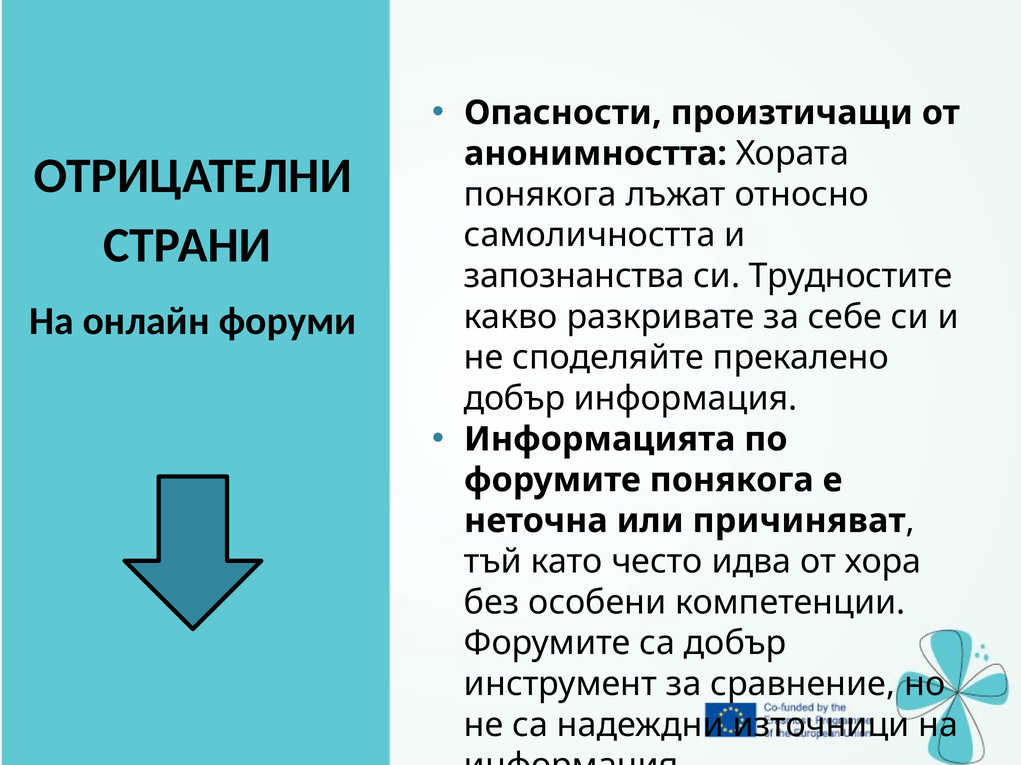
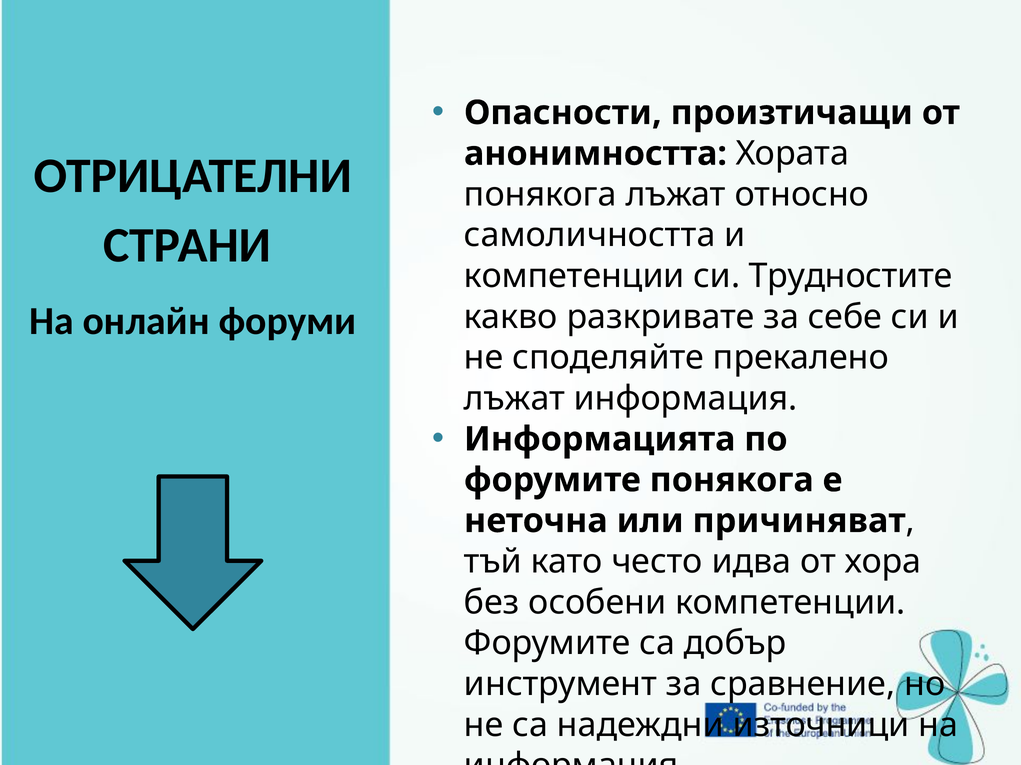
запознанства at (574, 276): запознанства -> компетенции
добър at (515, 399): добър -> лъжат
